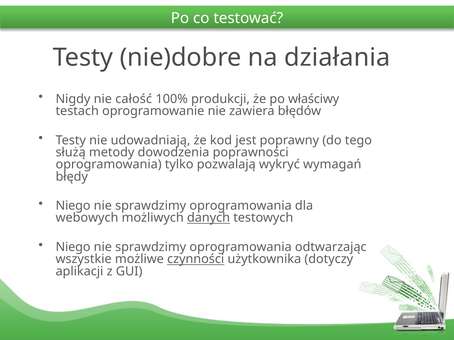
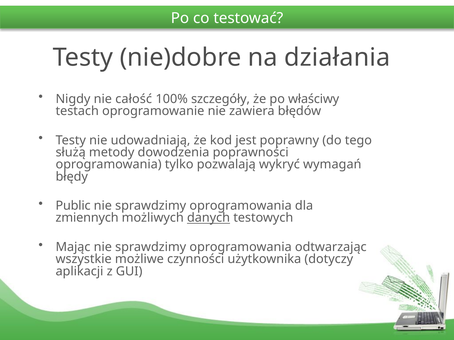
produkcji: produkcji -> szczegóły
Niego at (73, 206): Niego -> Public
webowych: webowych -> zmiennych
Niego at (73, 247): Niego -> Mając
czynności underline: present -> none
